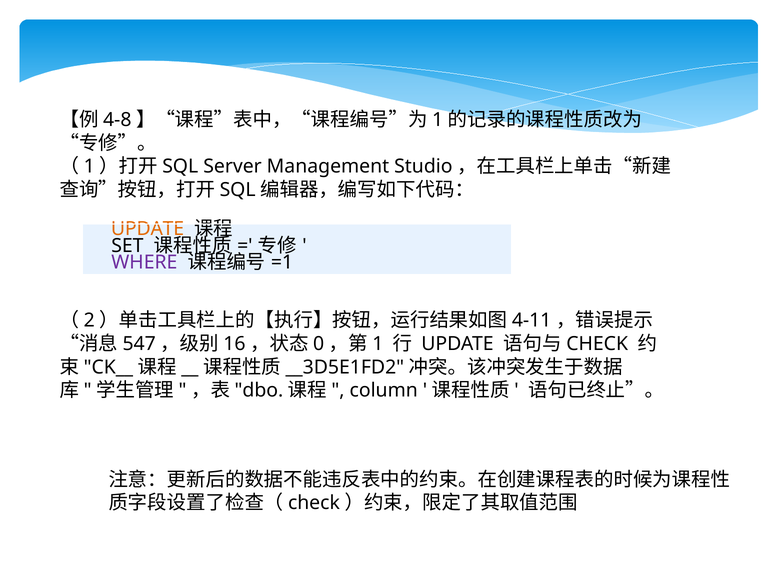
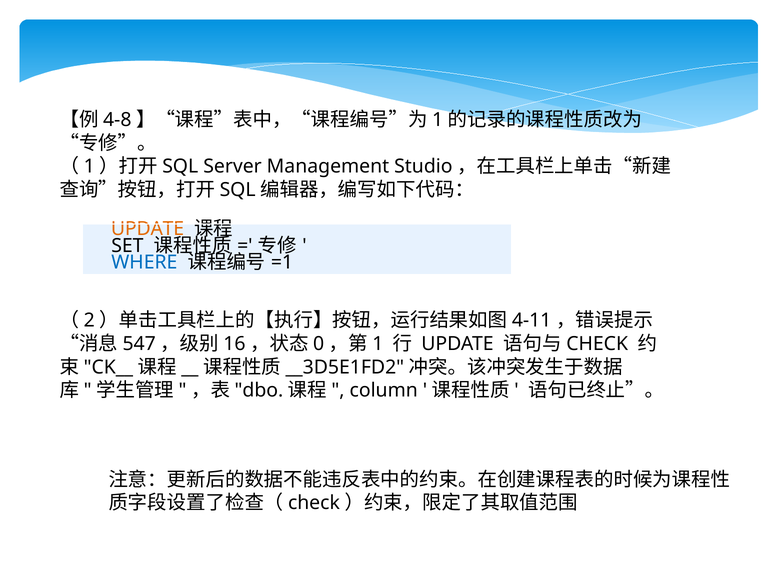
WHERE colour: purple -> blue
